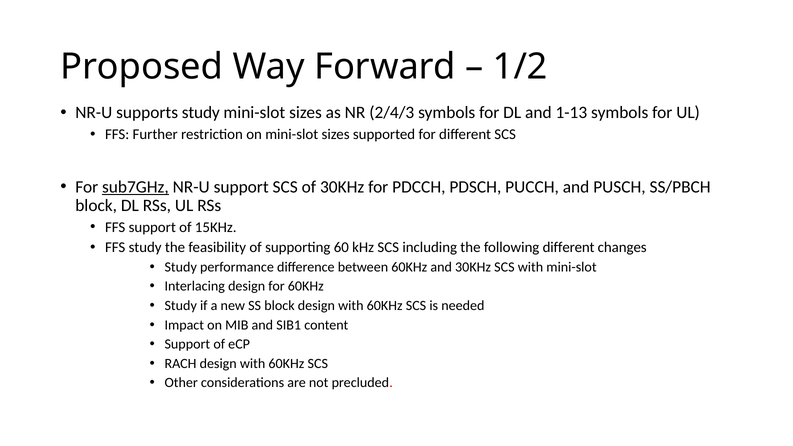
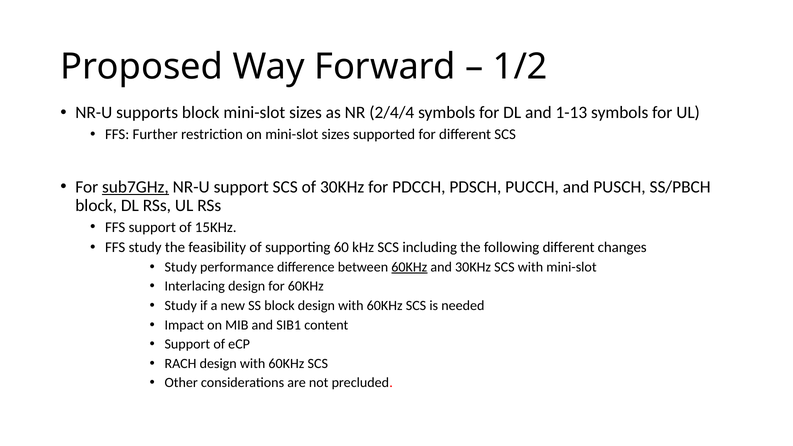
supports study: study -> block
2/4/3: 2/4/3 -> 2/4/4
60KHz at (409, 267) underline: none -> present
